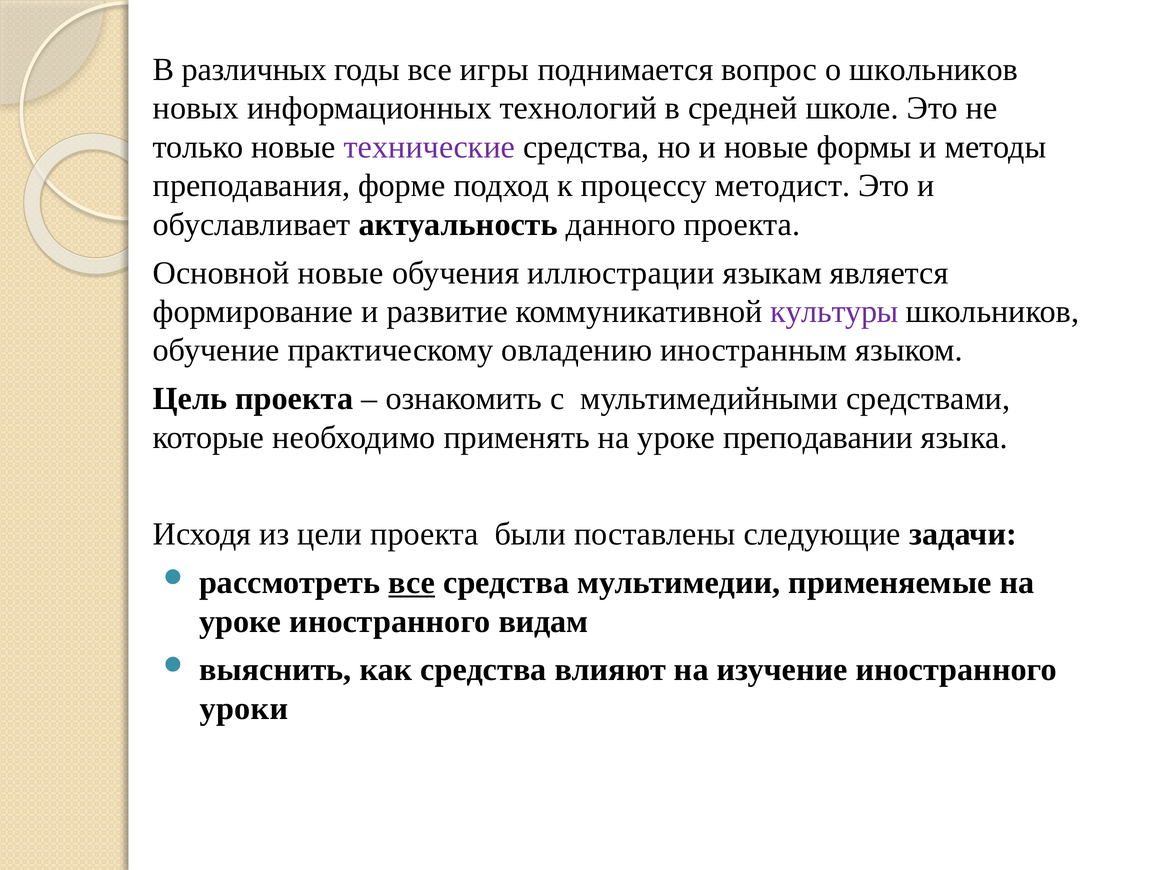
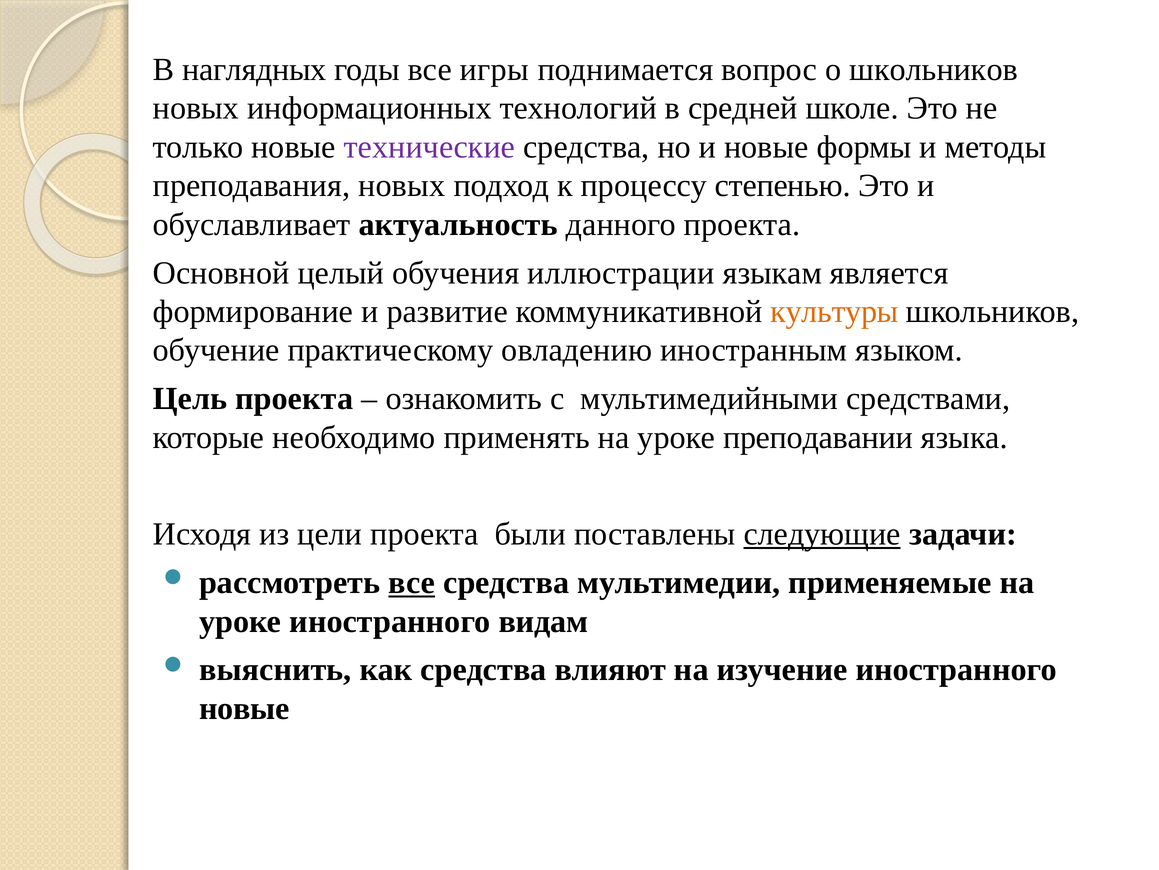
различных: различных -> наглядных
преподавания форме: форме -> новых
методист: методист -> степенью
Основной новые: новые -> целый
культуры colour: purple -> orange
следующие underline: none -> present
уроки at (244, 708): уроки -> новые
